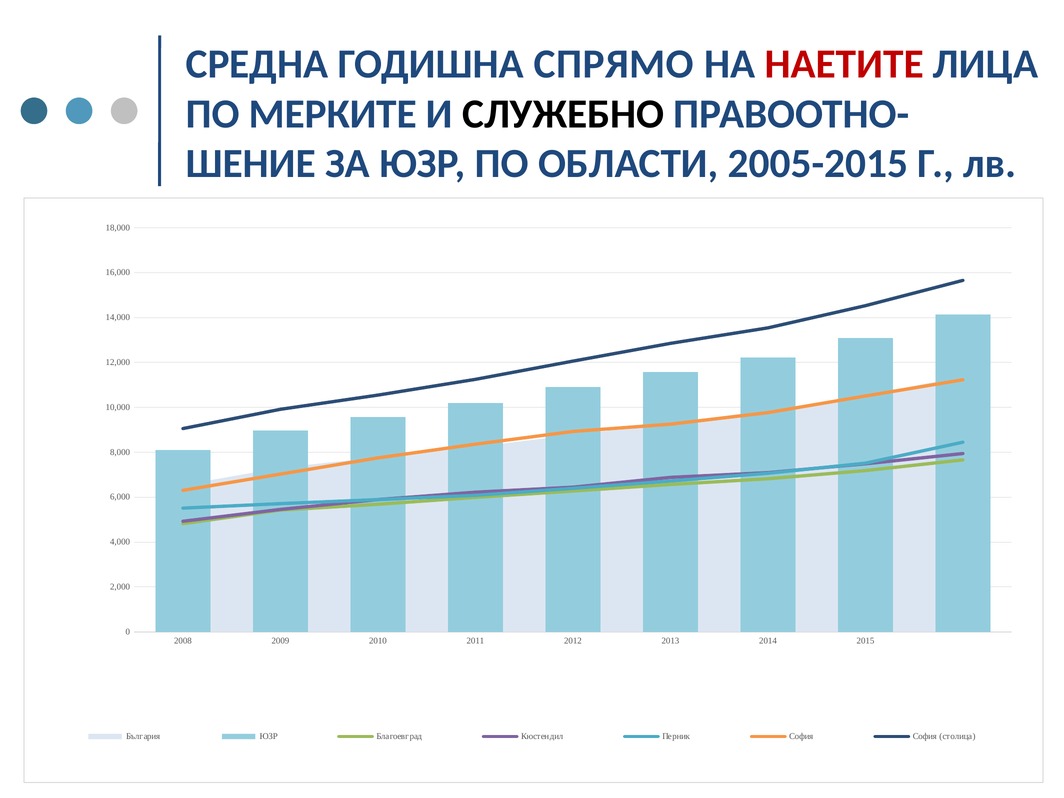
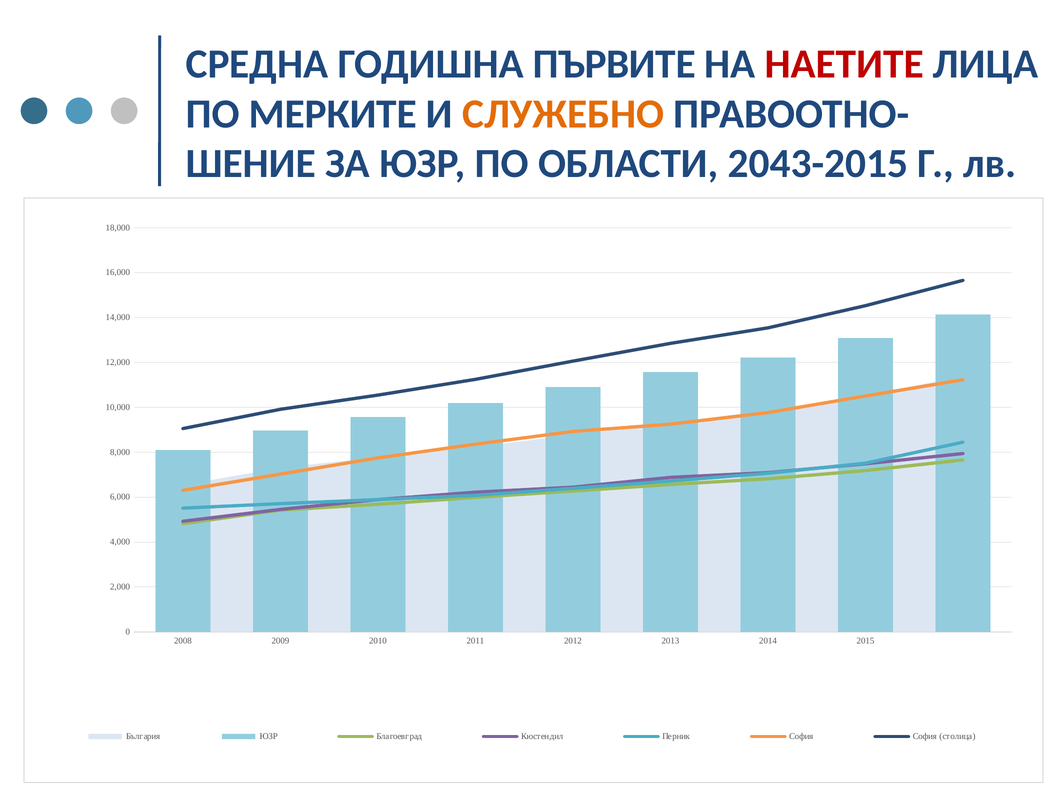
СПРЯМО: СПРЯМО -> ПЪРВИТЕ
СЛУЖЕБНО colour: black -> orange
2005-2015: 2005-2015 -> 2043-2015
